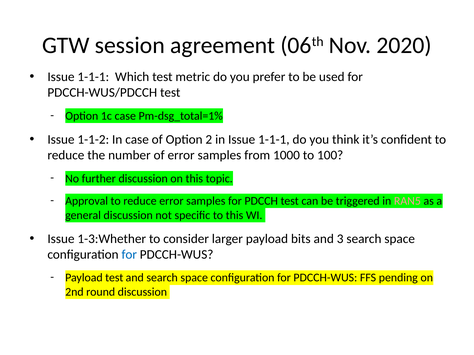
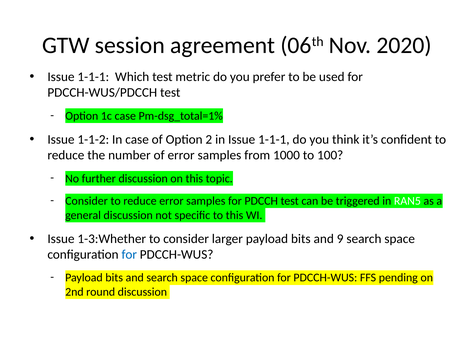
Approval at (87, 201): Approval -> Consider
RAN5 colour: pink -> white
3: 3 -> 9
test at (114, 278): test -> bits
